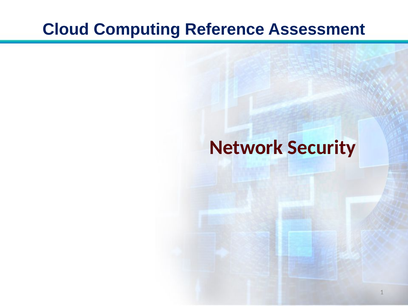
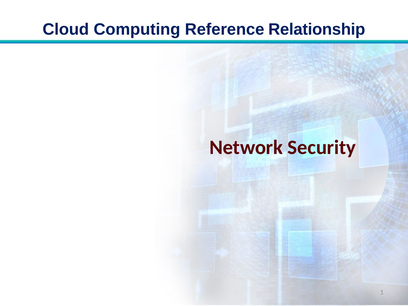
Assessment: Assessment -> Relationship
